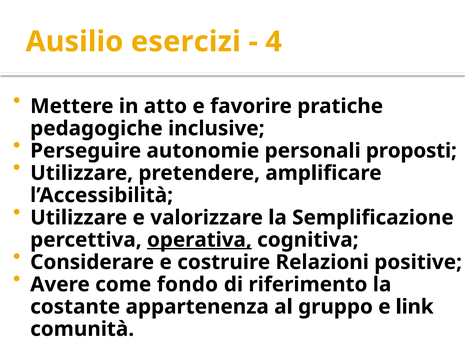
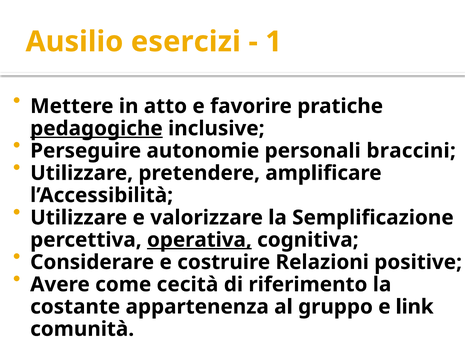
4: 4 -> 1
pedagogiche underline: none -> present
proposti: proposti -> braccini
fondo: fondo -> cecità
